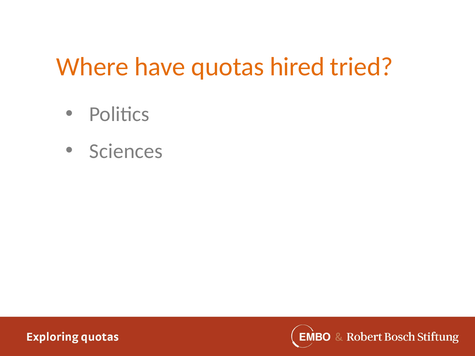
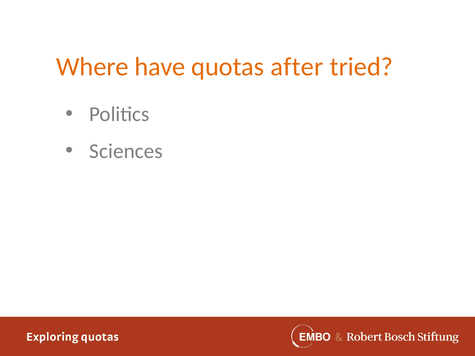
hired: hired -> after
